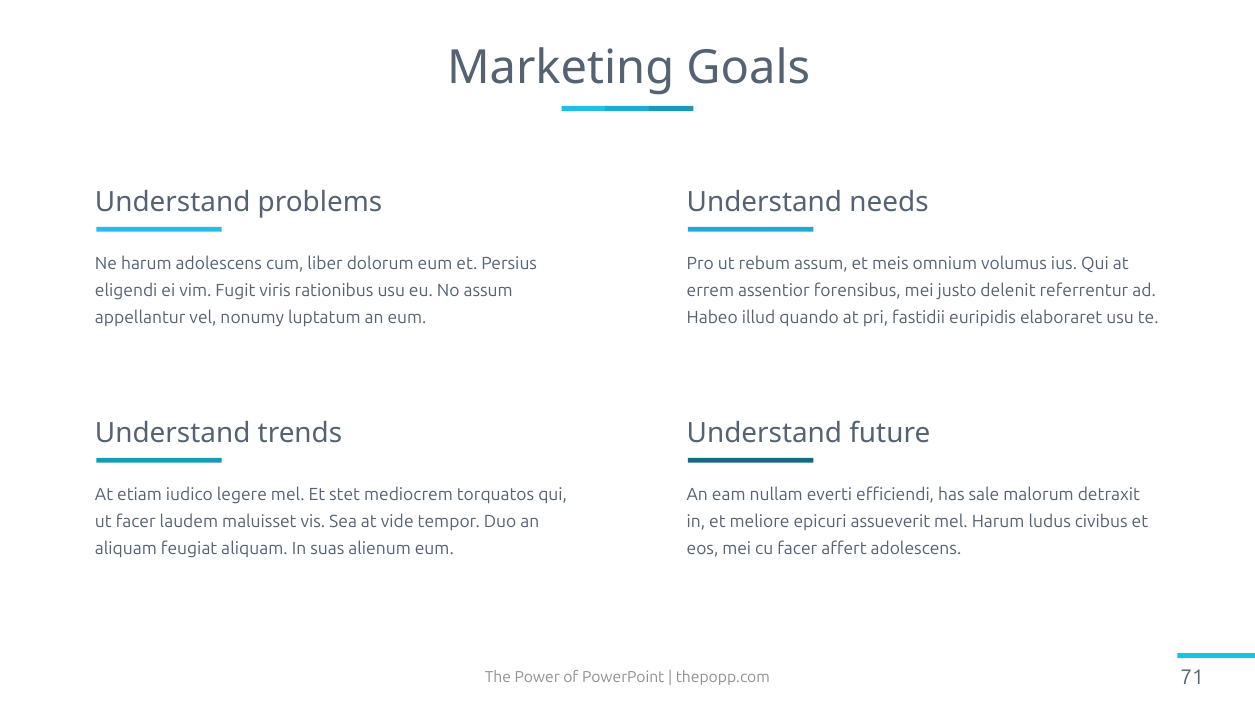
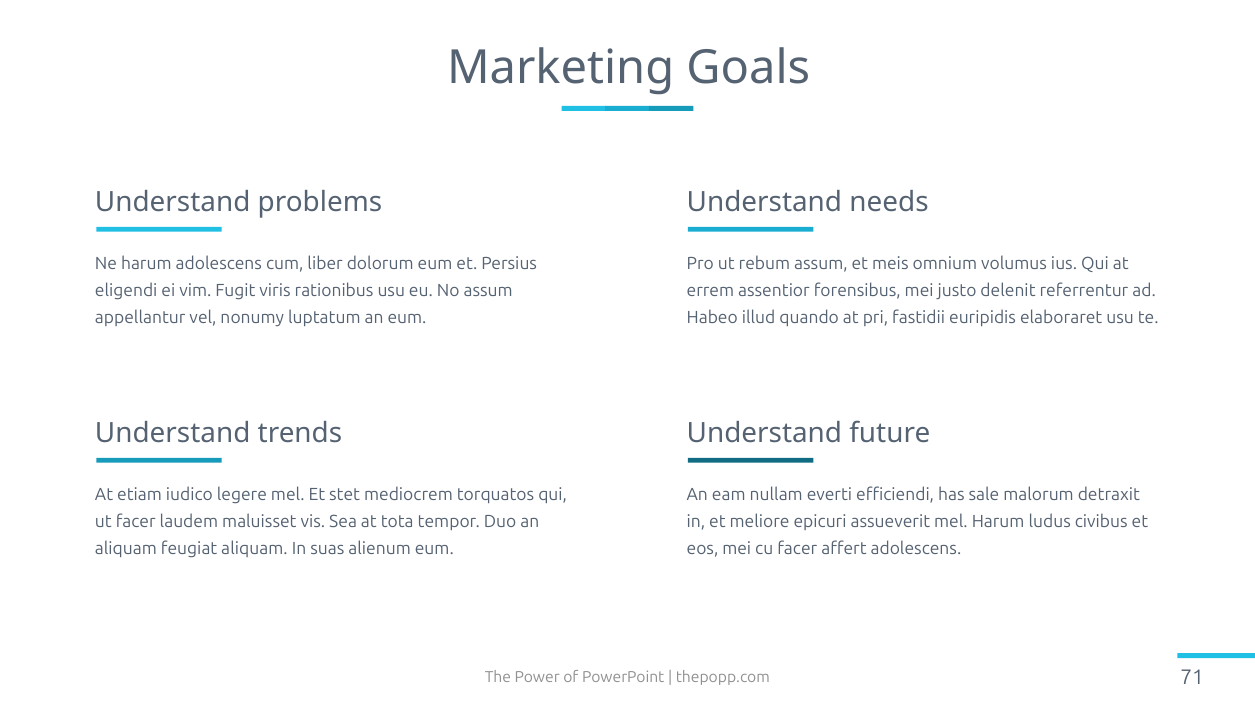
vide: vide -> tota
